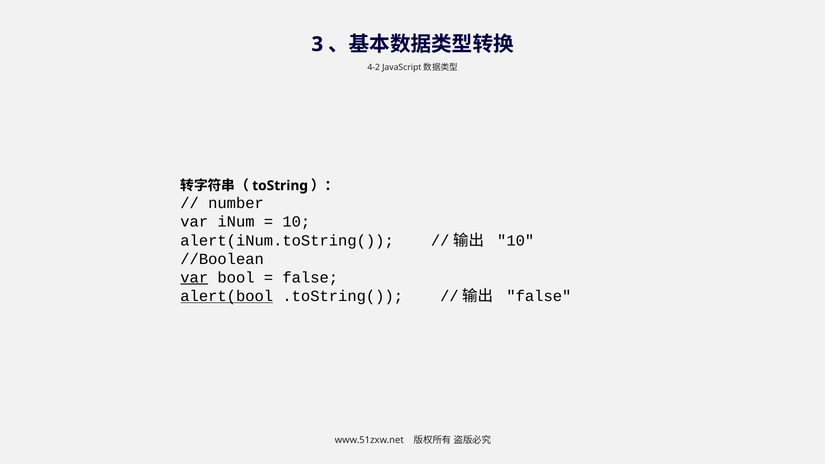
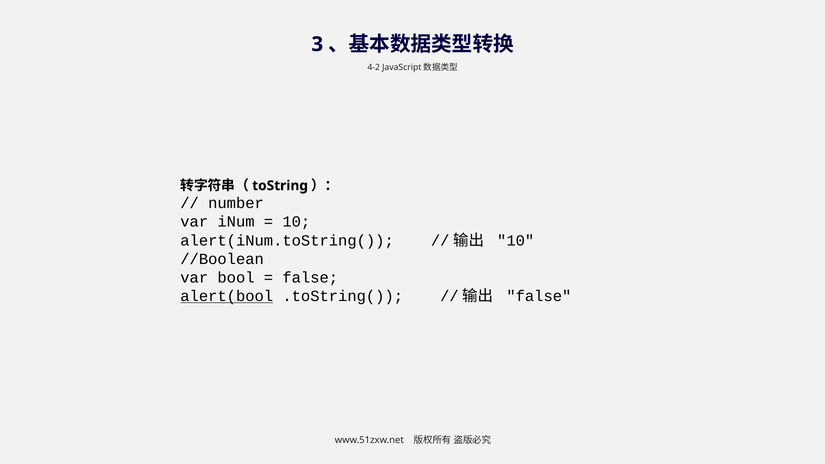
var at (194, 278) underline: present -> none
